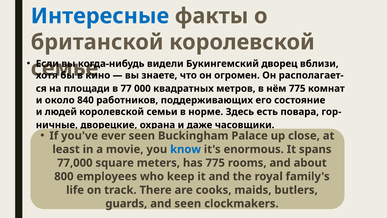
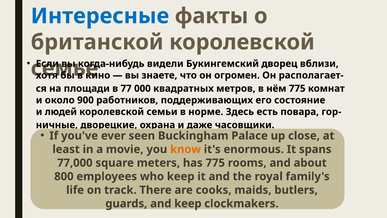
840: 840 -> 900
know colour: blue -> orange
and seen: seen -> keep
